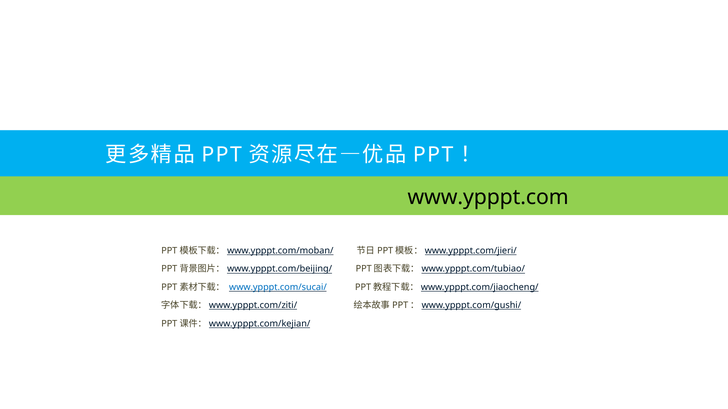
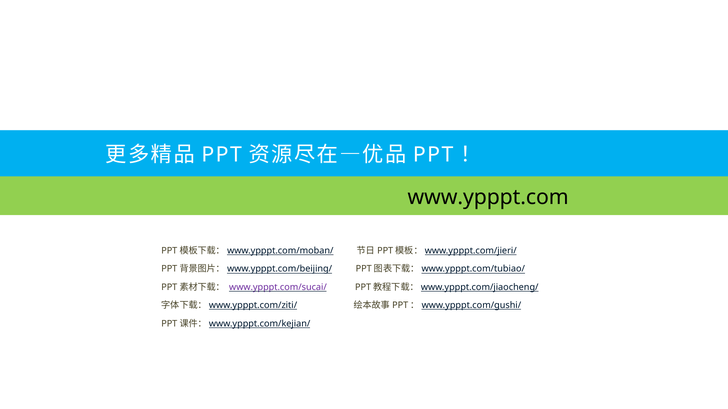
www.ypppt.com/sucai/ colour: blue -> purple
